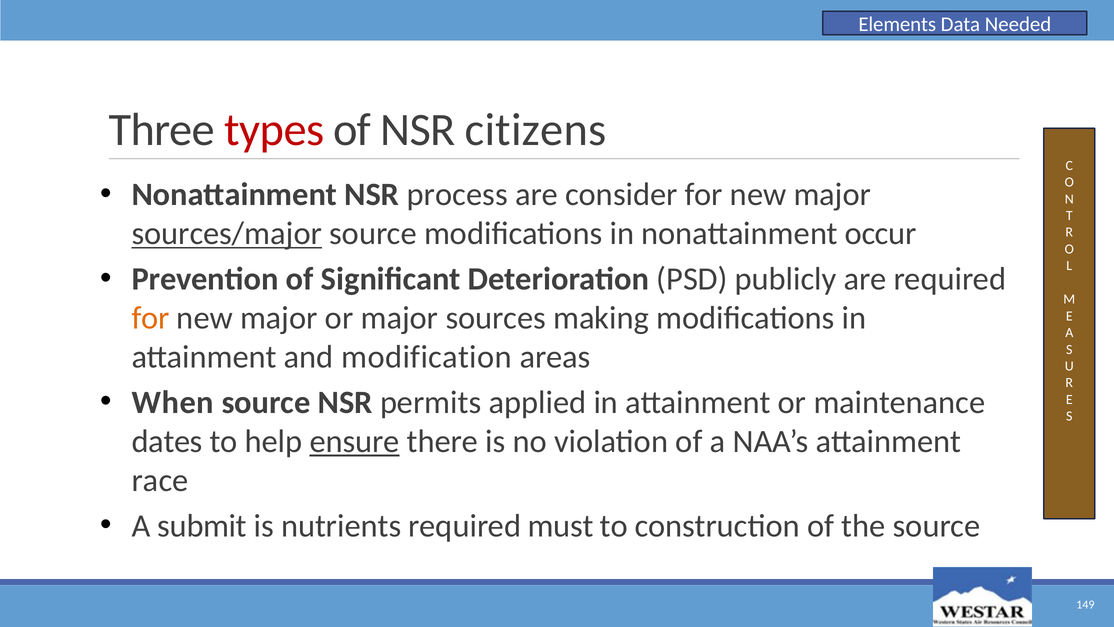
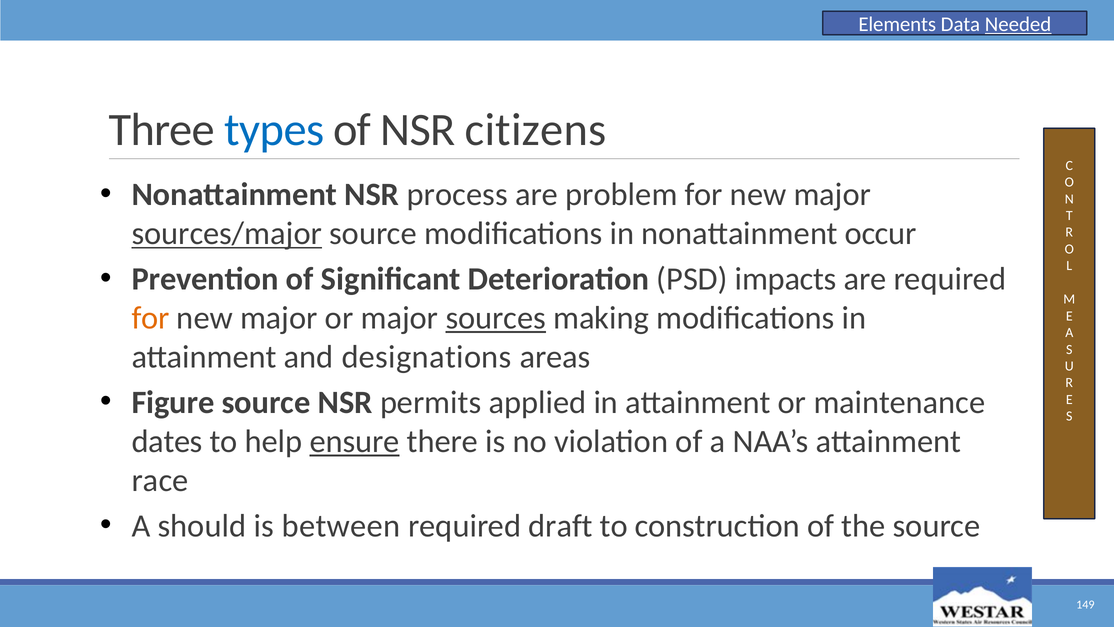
Needed underline: none -> present
types colour: red -> blue
consider: consider -> problem
publicly: publicly -> impacts
sources underline: none -> present
modification: modification -> designations
When: When -> Figure
submit: submit -> should
nutrients: nutrients -> between
must: must -> draft
